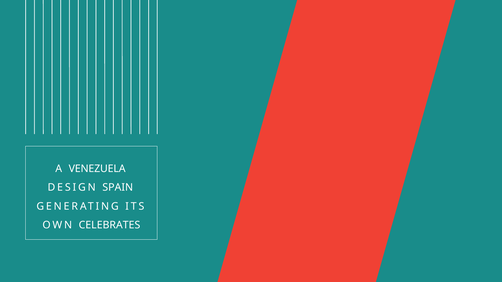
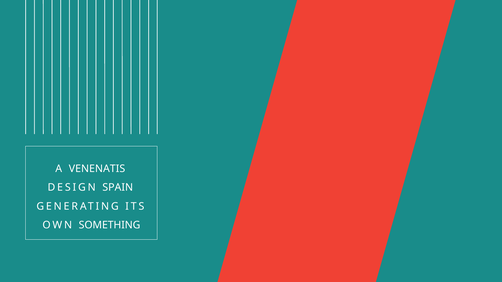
VENEZUELA: VENEZUELA -> VENENATIS
CELEBRATES: CELEBRATES -> SOMETHING
